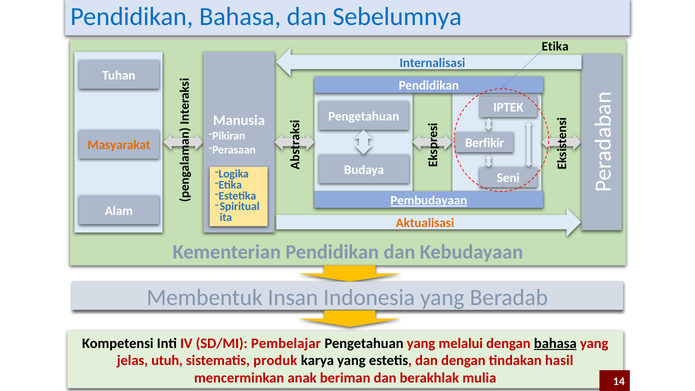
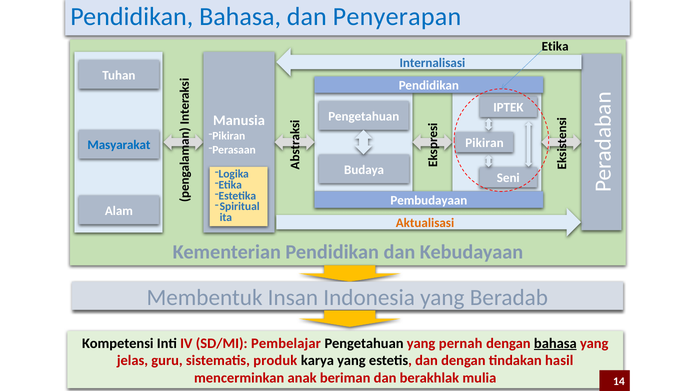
Sebelumnya: Sebelumnya -> Penyerapan
Berfikir at (485, 143): Berfikir -> Pikiran
Masyarakat colour: orange -> blue
Pembudayaan underline: present -> none
melalui: melalui -> pernah
utuh: utuh -> guru
